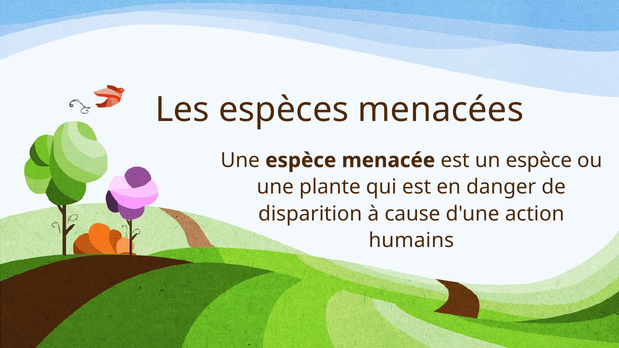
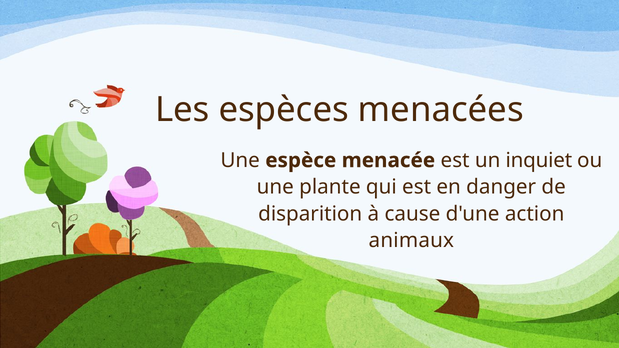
un espèce: espèce -> inquiet
humains: humains -> animaux
